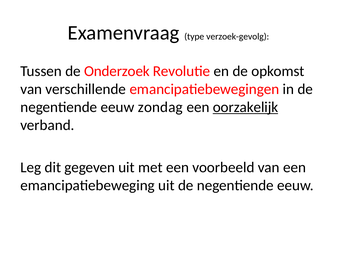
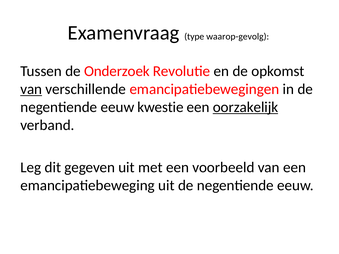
verzoek-gevolg: verzoek-gevolg -> waarop-gevolg
van at (31, 89) underline: none -> present
zondag: zondag -> kwestie
